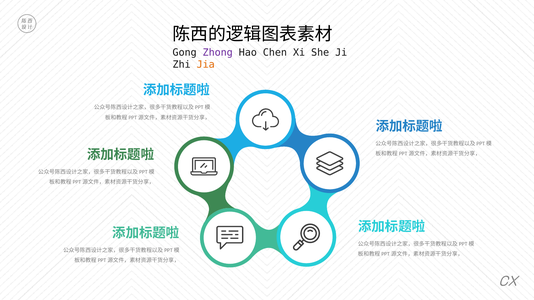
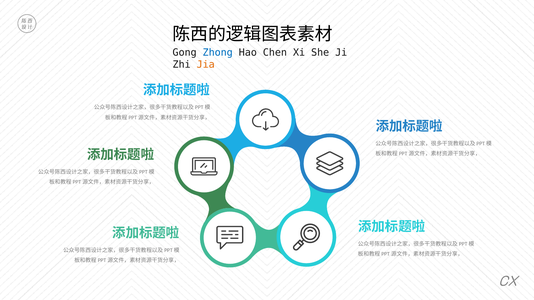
Zhong colour: purple -> blue
